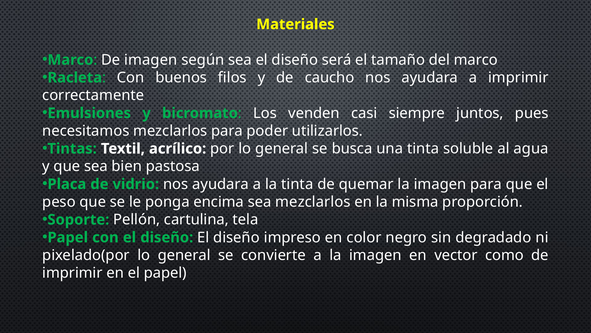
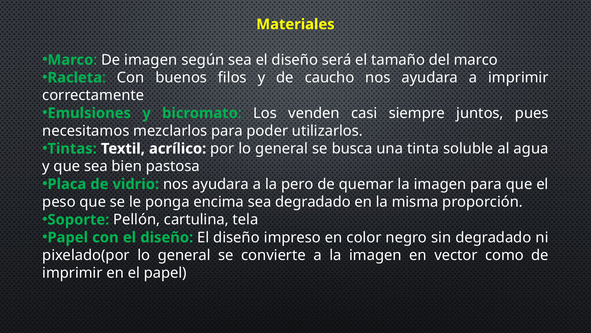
la tinta: tinta -> pero
sea mezclarlos: mezclarlos -> degradado
